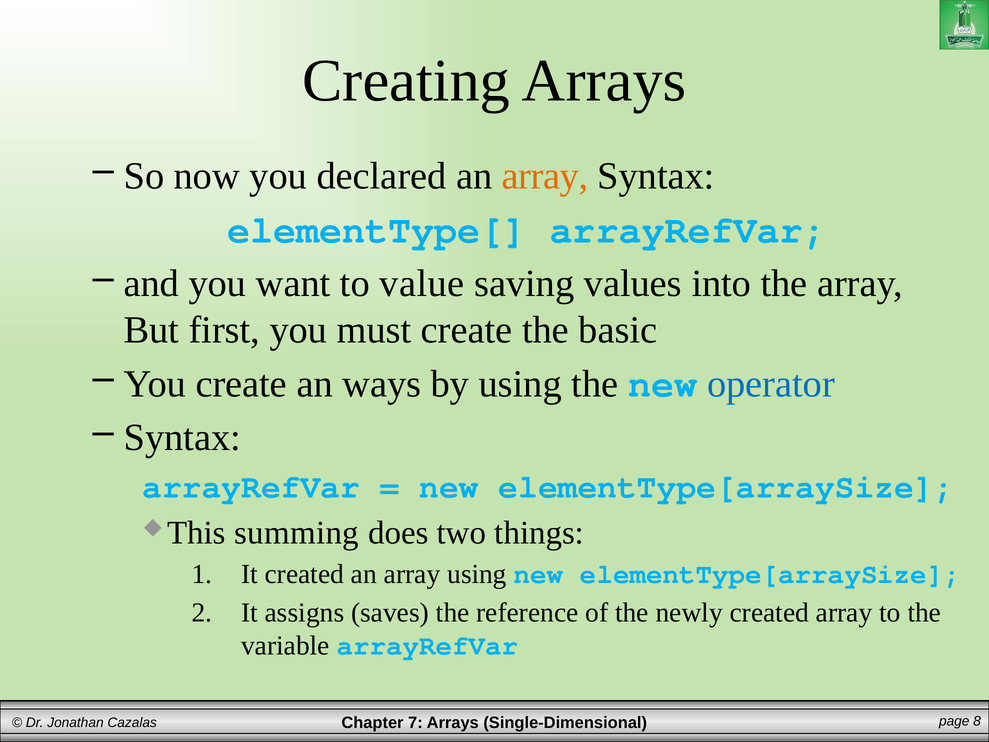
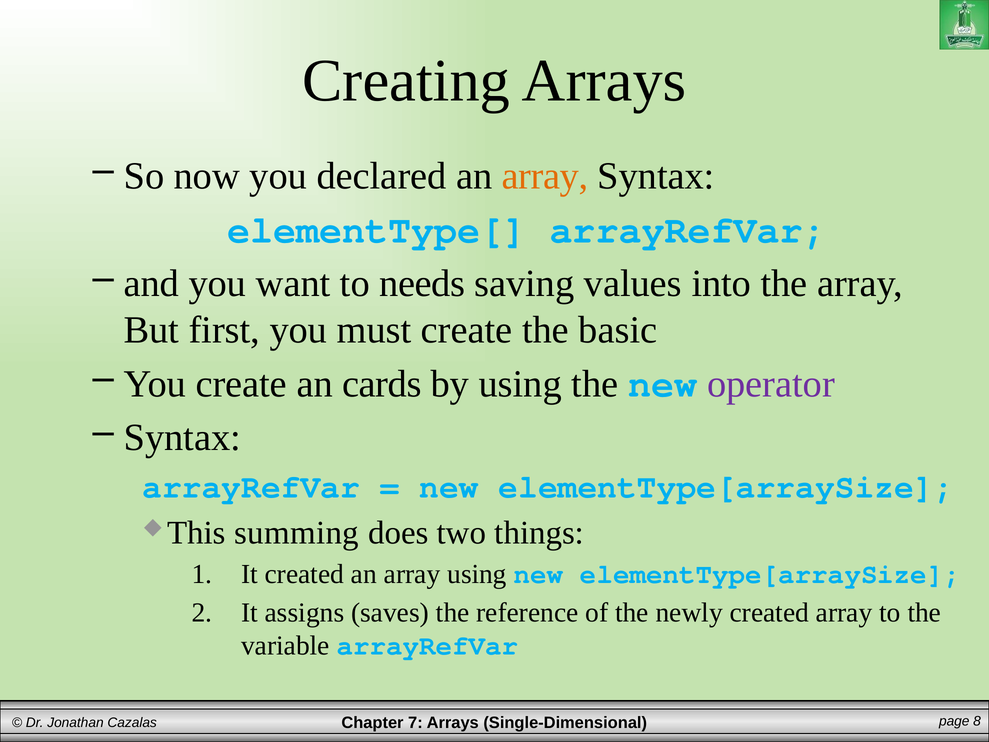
value: value -> needs
ways: ways -> cards
operator colour: blue -> purple
